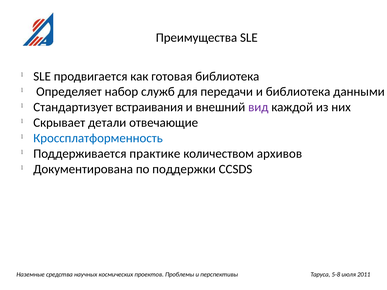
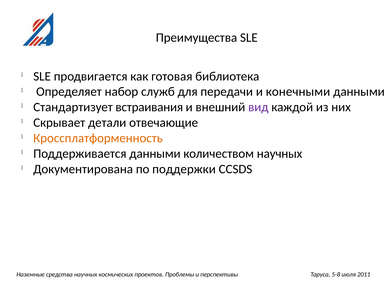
и библиотека: библиотека -> конечными
Кроссплатформенность colour: blue -> orange
Поддерживается практике: практике -> данными
количеством архивов: архивов -> научных
